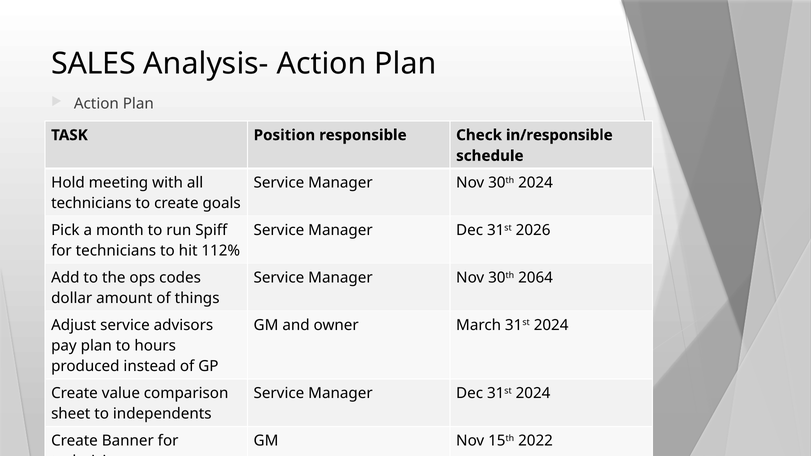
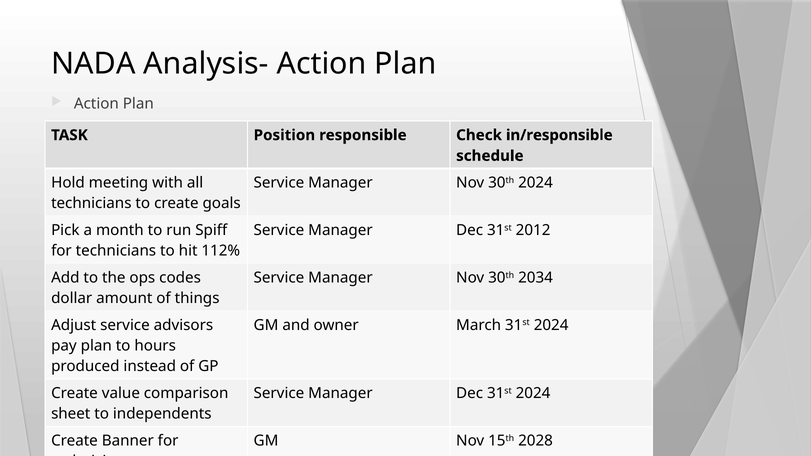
SALES: SALES -> NADA
2026: 2026 -> 2012
2064: 2064 -> 2034
2022: 2022 -> 2028
